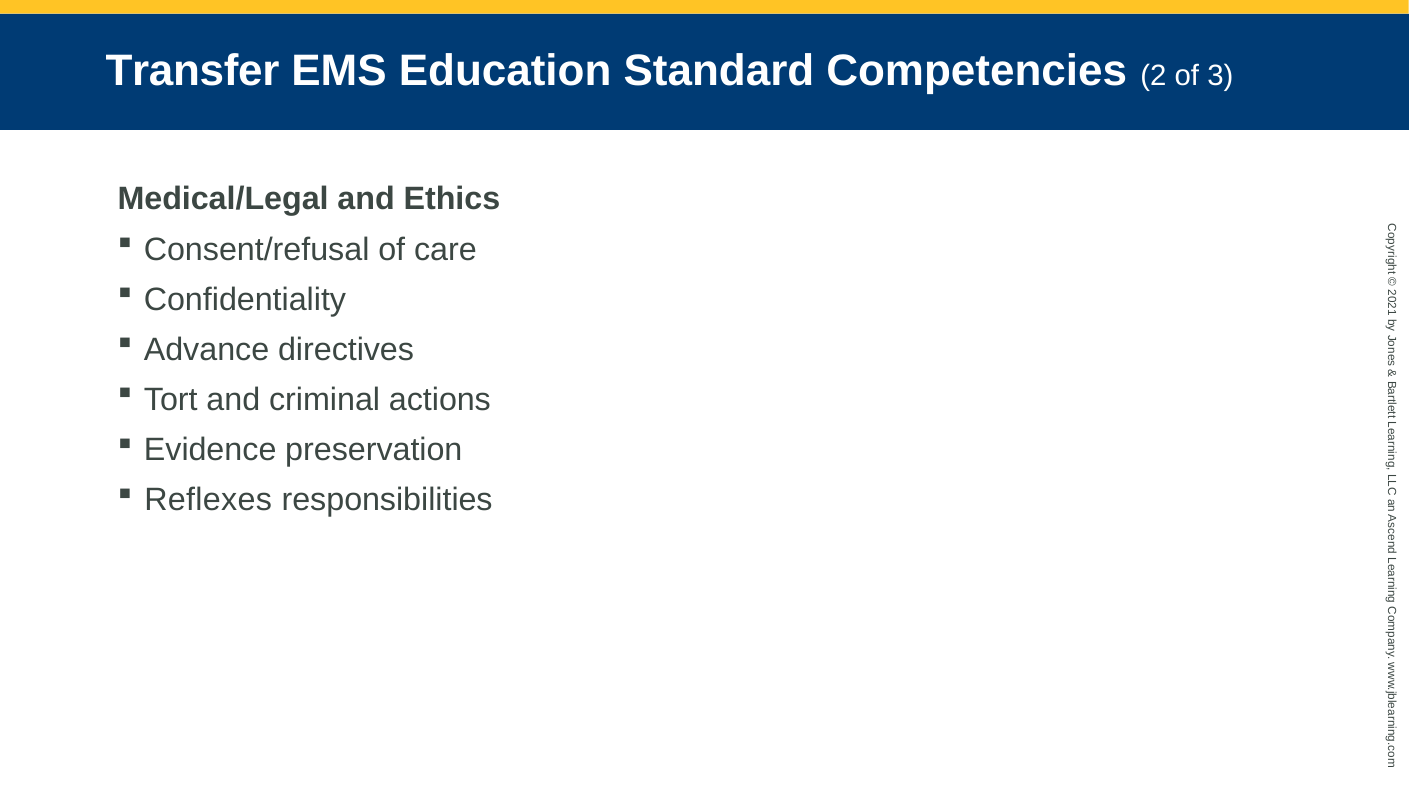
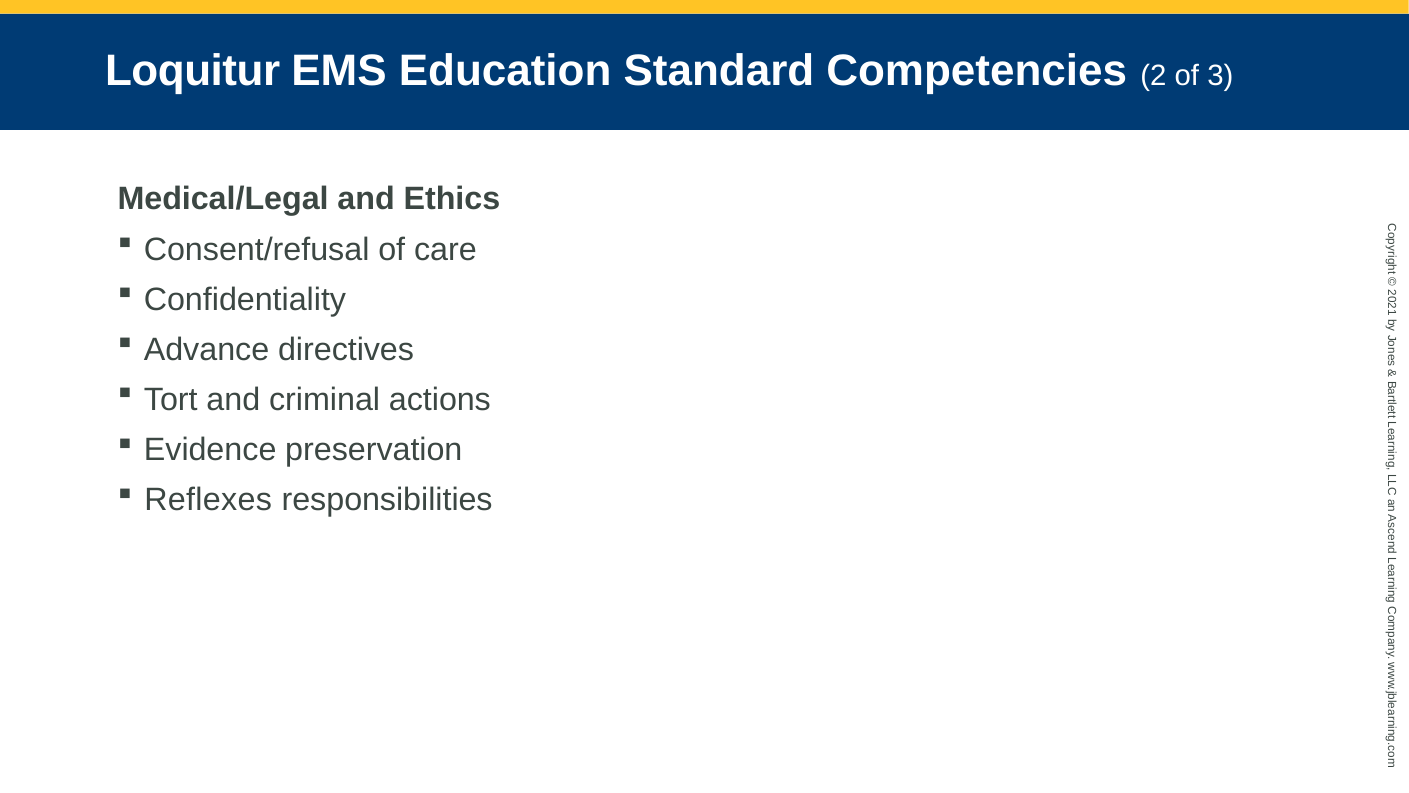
Transfer: Transfer -> Loquitur
